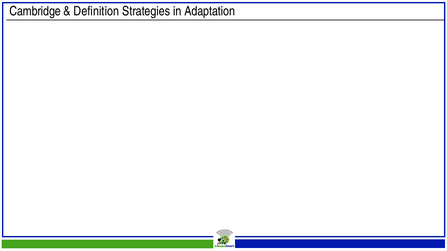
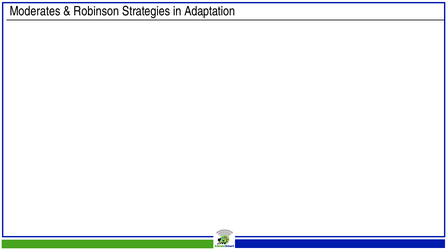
Cambridge: Cambridge -> Moderates
Definition: Definition -> Robinson
